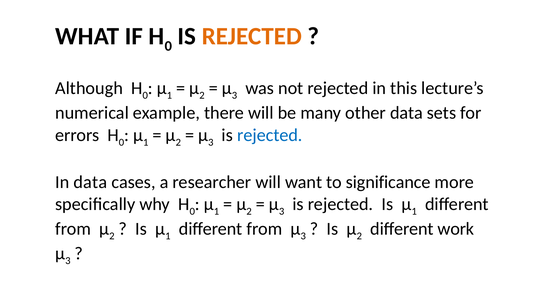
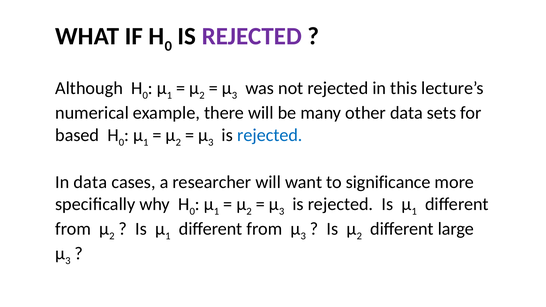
REJECTED at (252, 36) colour: orange -> purple
errors: errors -> based
work: work -> large
